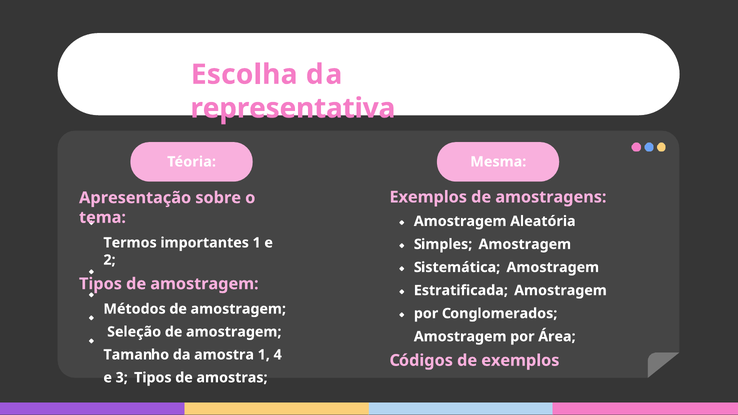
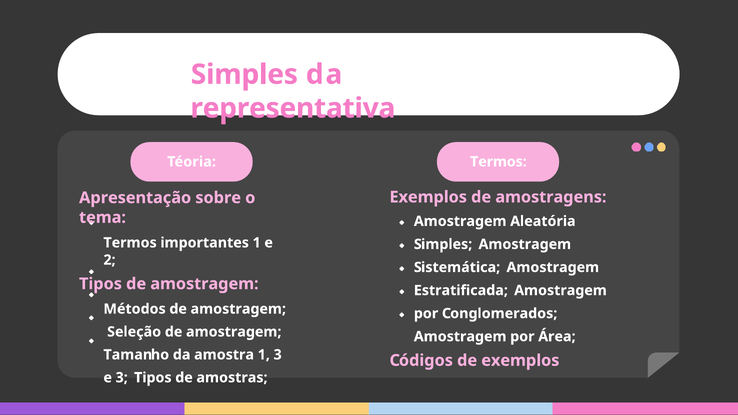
Escolha at (244, 74): Escolha -> Simples
Mesma at (498, 162): Mesma -> Termos
1 4: 4 -> 3
